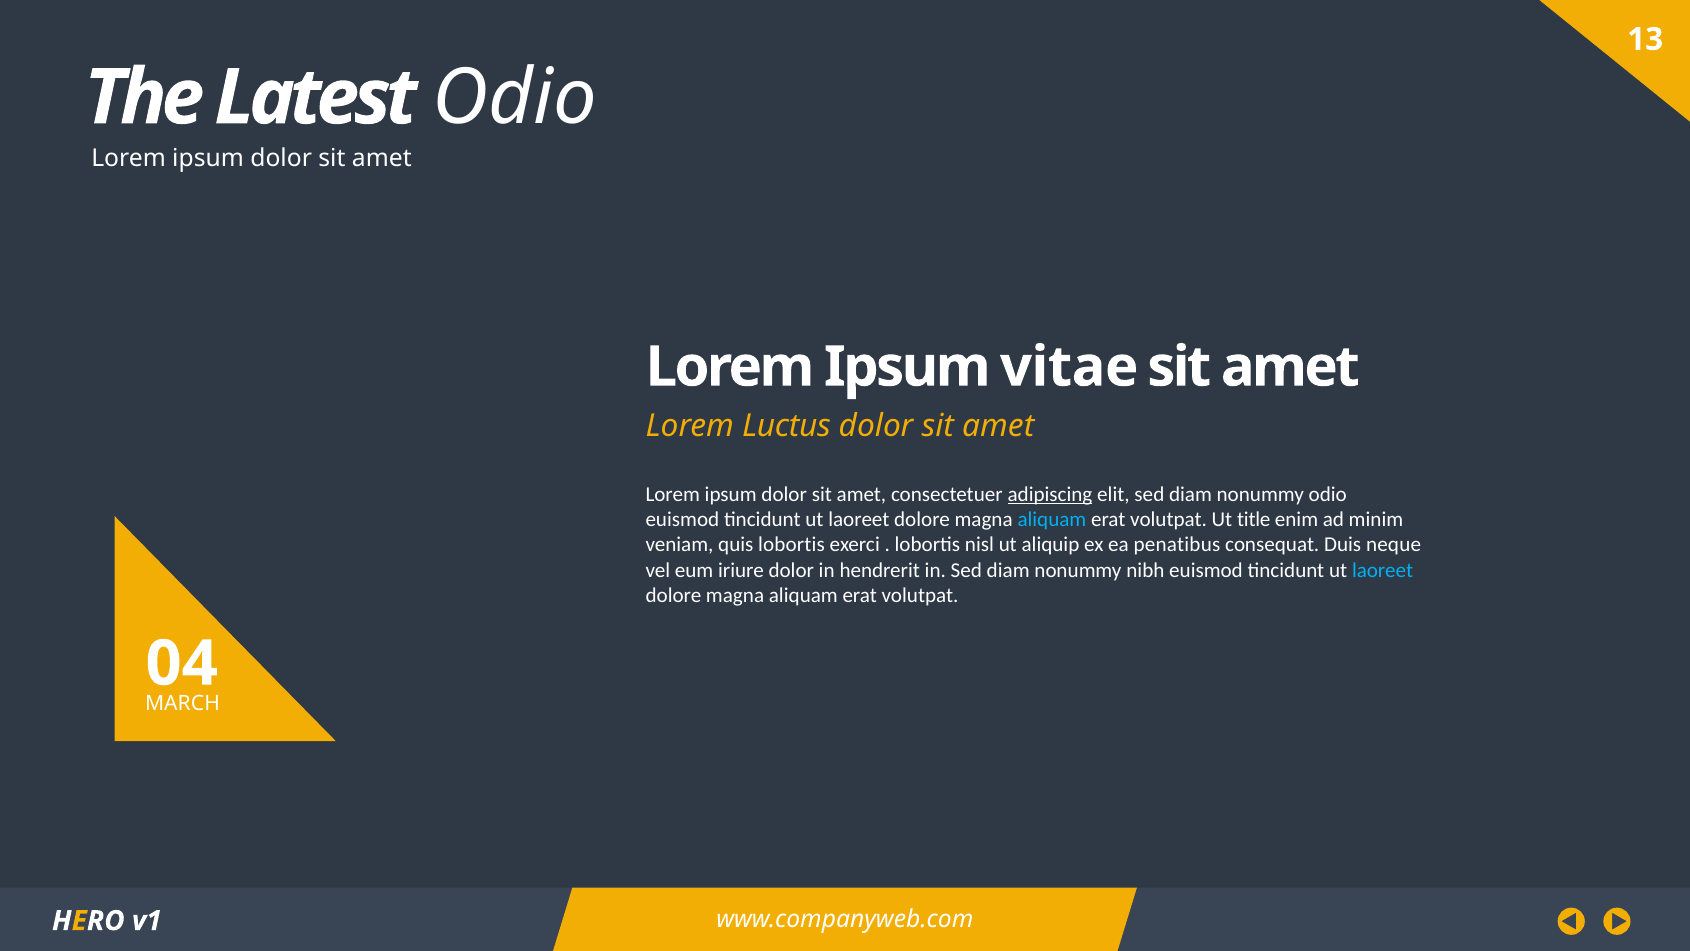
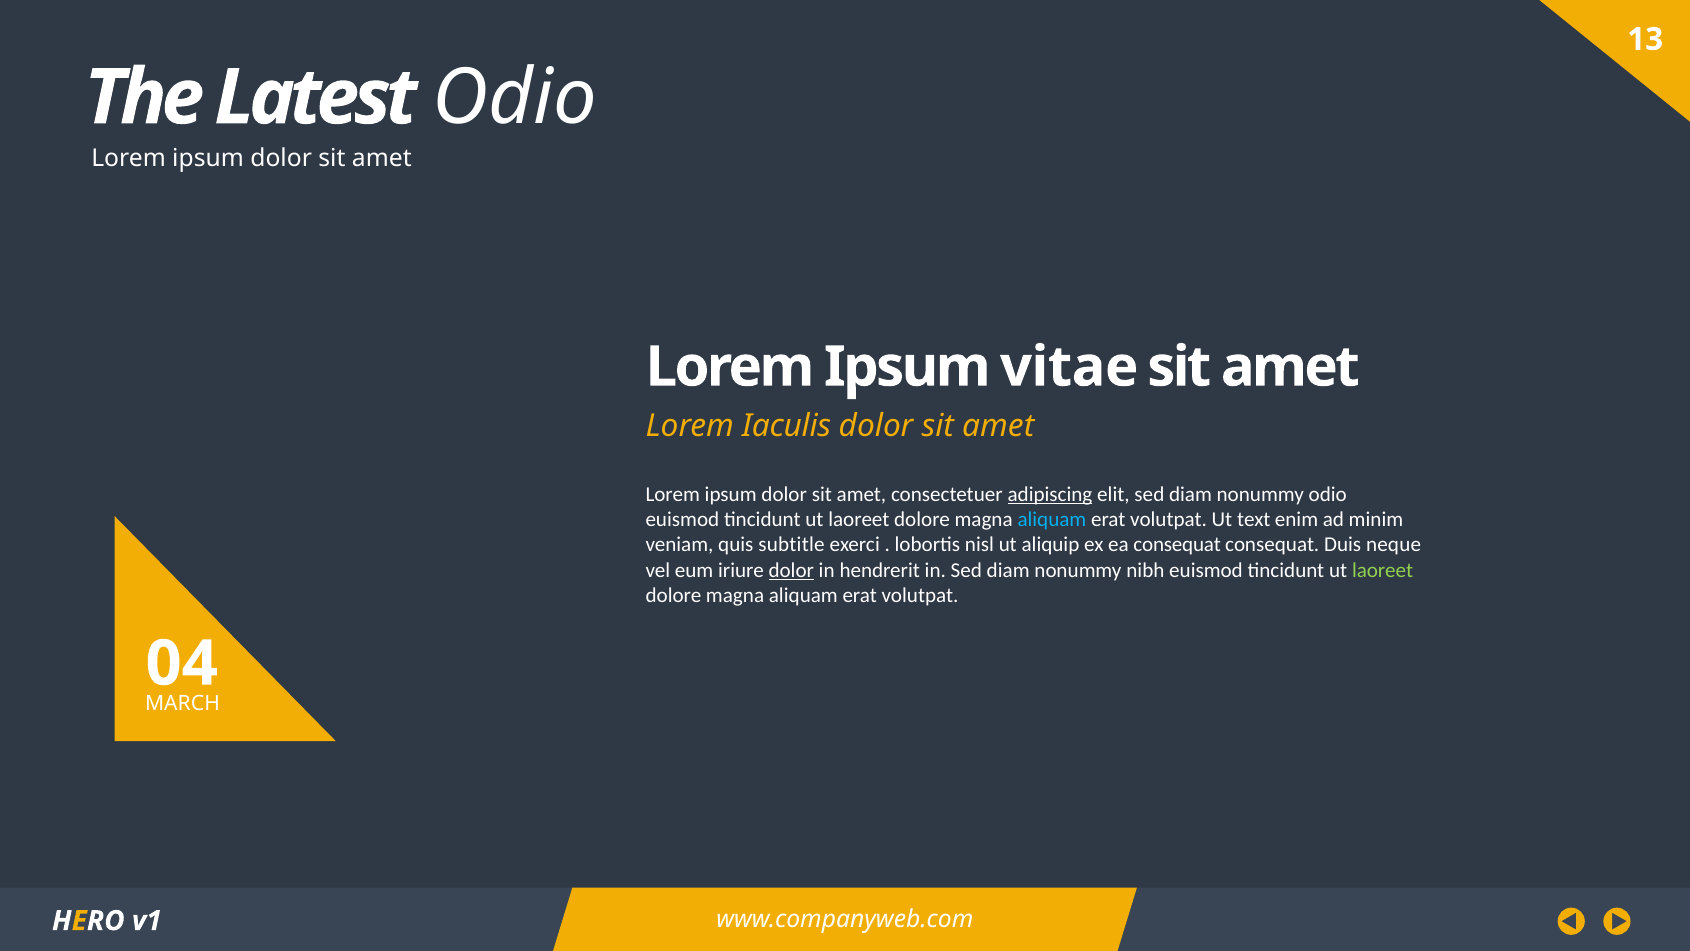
Luctus: Luctus -> Iaculis
title: title -> text
quis lobortis: lobortis -> subtitle
ea penatibus: penatibus -> consequat
dolor at (791, 570) underline: none -> present
laoreet at (1383, 570) colour: light blue -> light green
